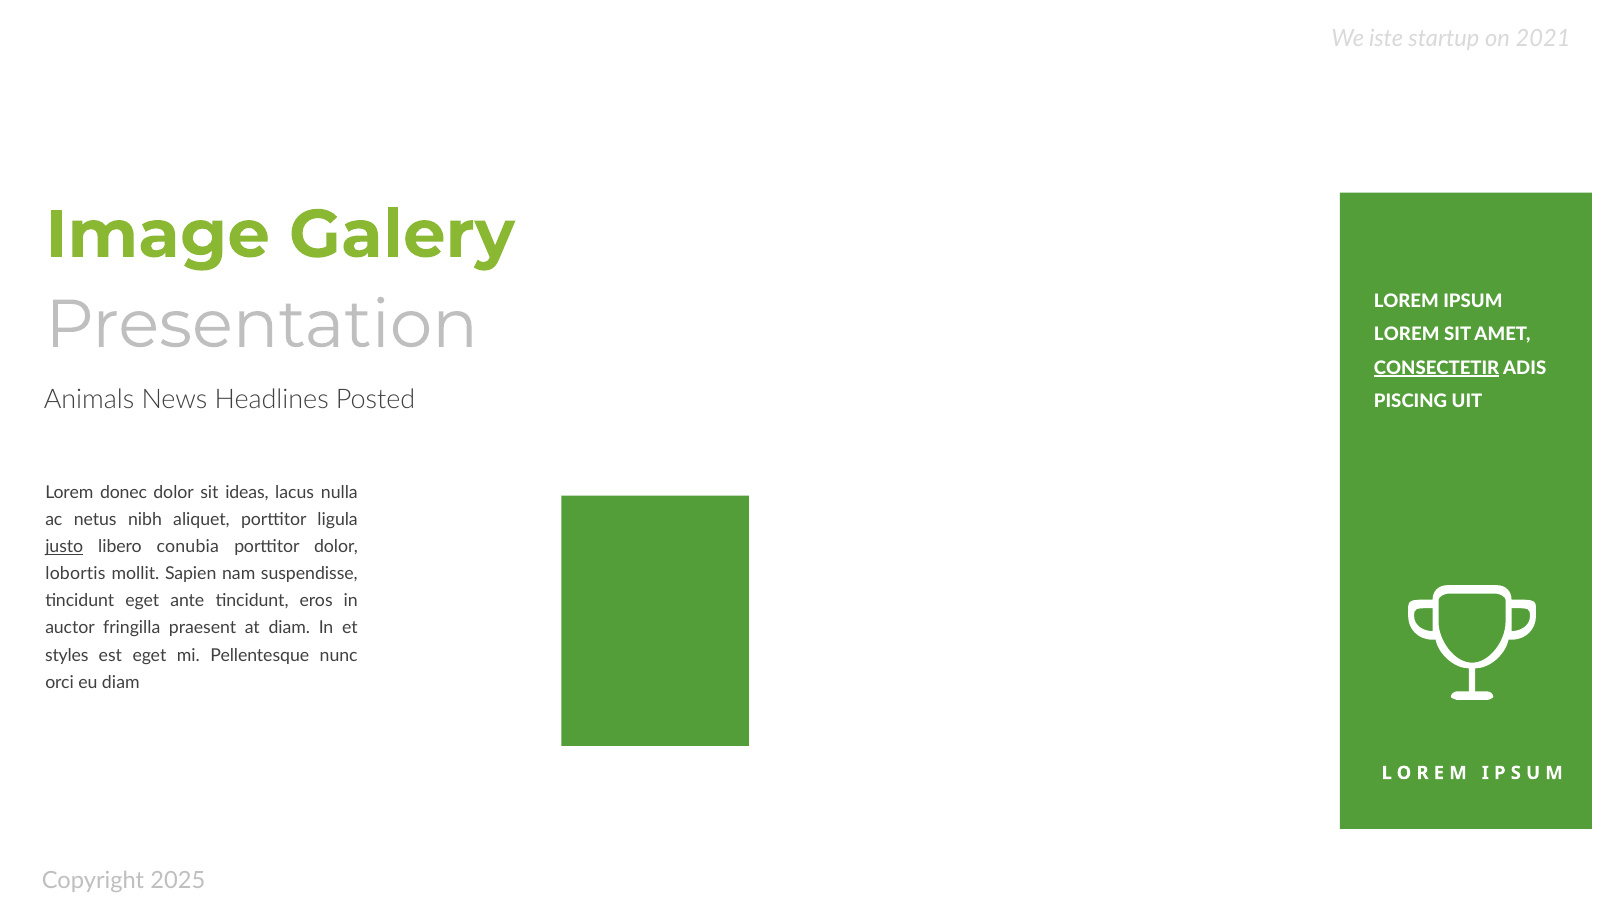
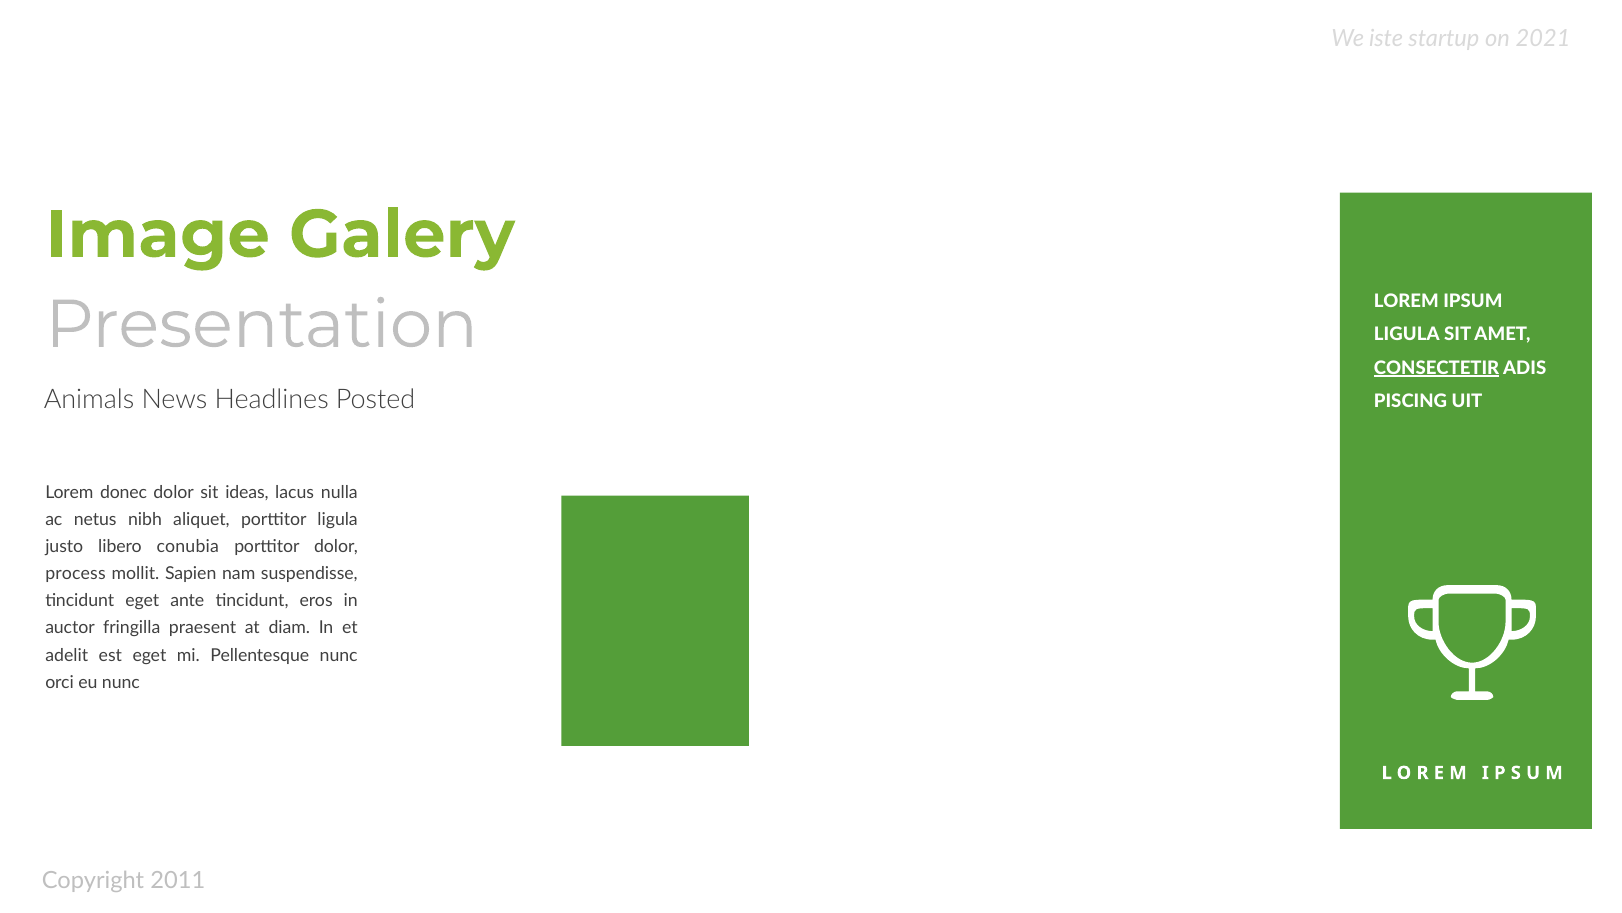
LOREM at (1407, 334): LOREM -> LIGULA
justo underline: present -> none
lobortis: lobortis -> process
styles: styles -> adelit
eu diam: diam -> nunc
2025: 2025 -> 2011
